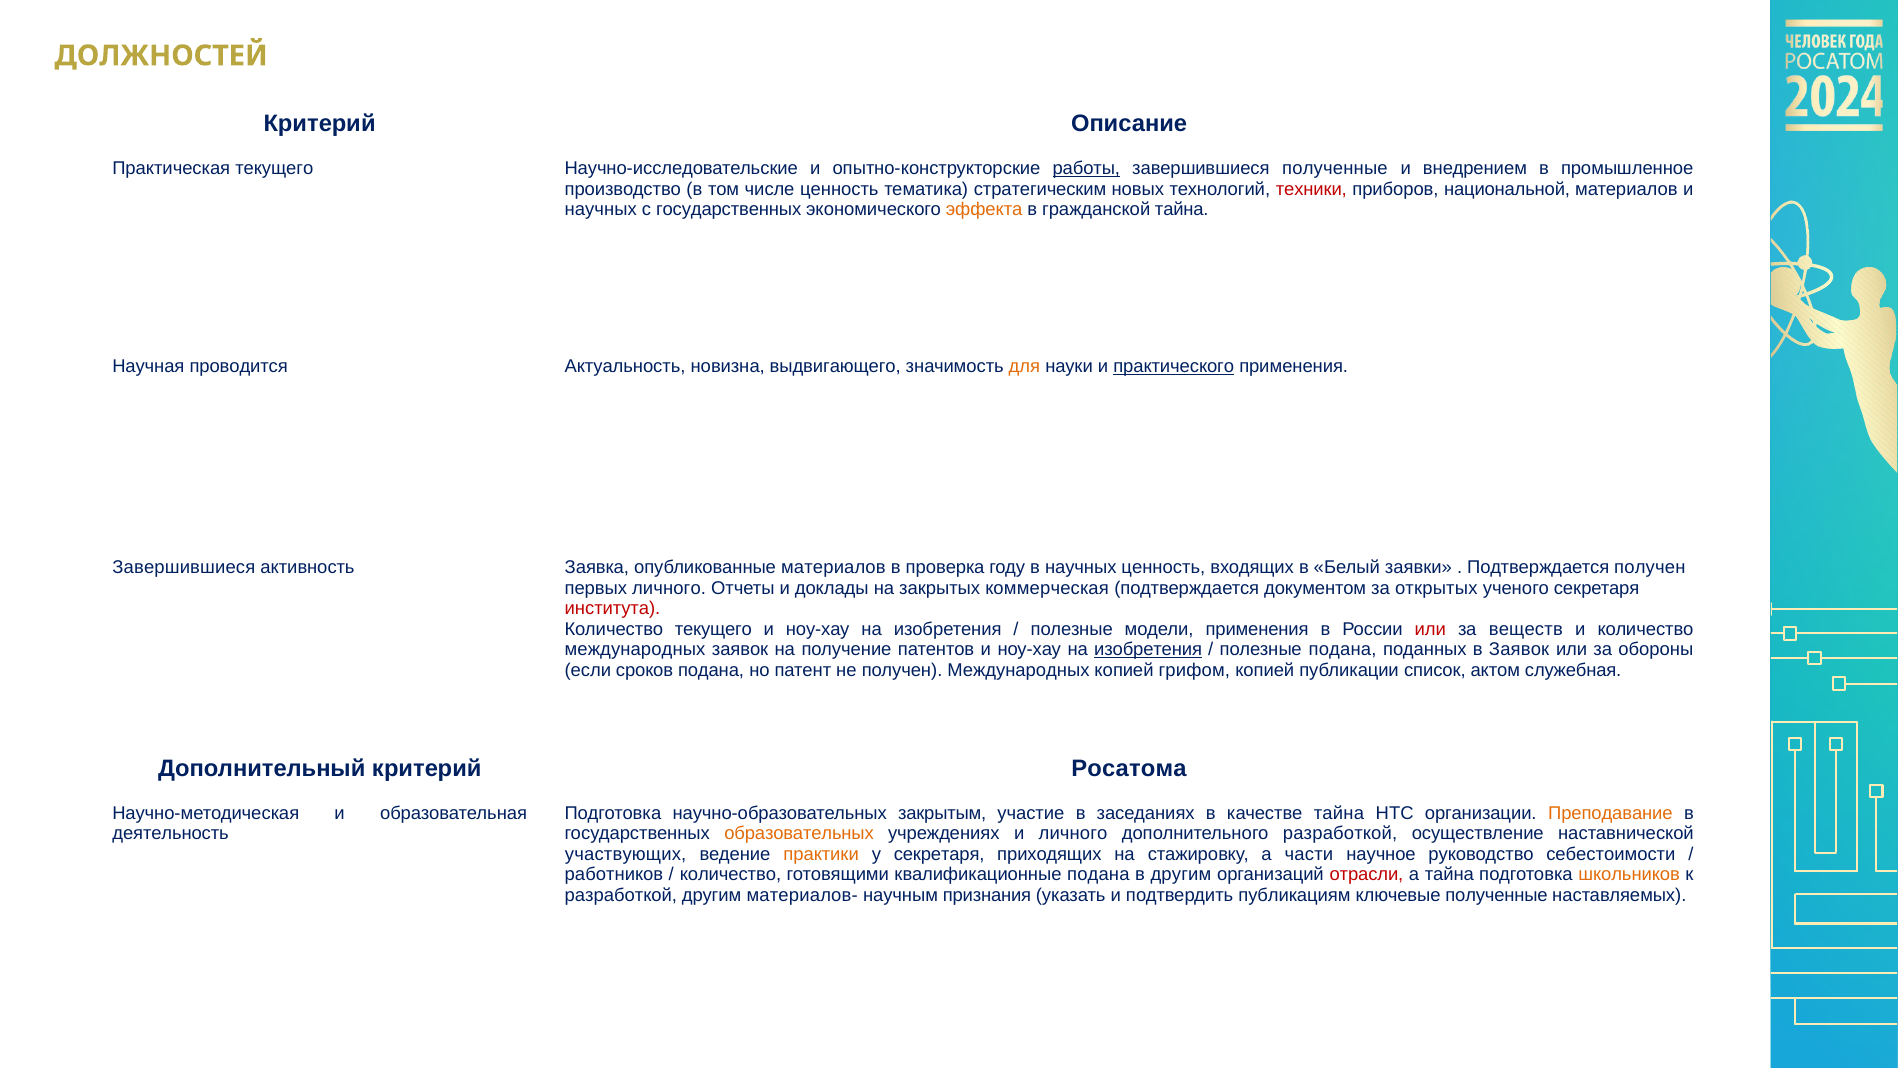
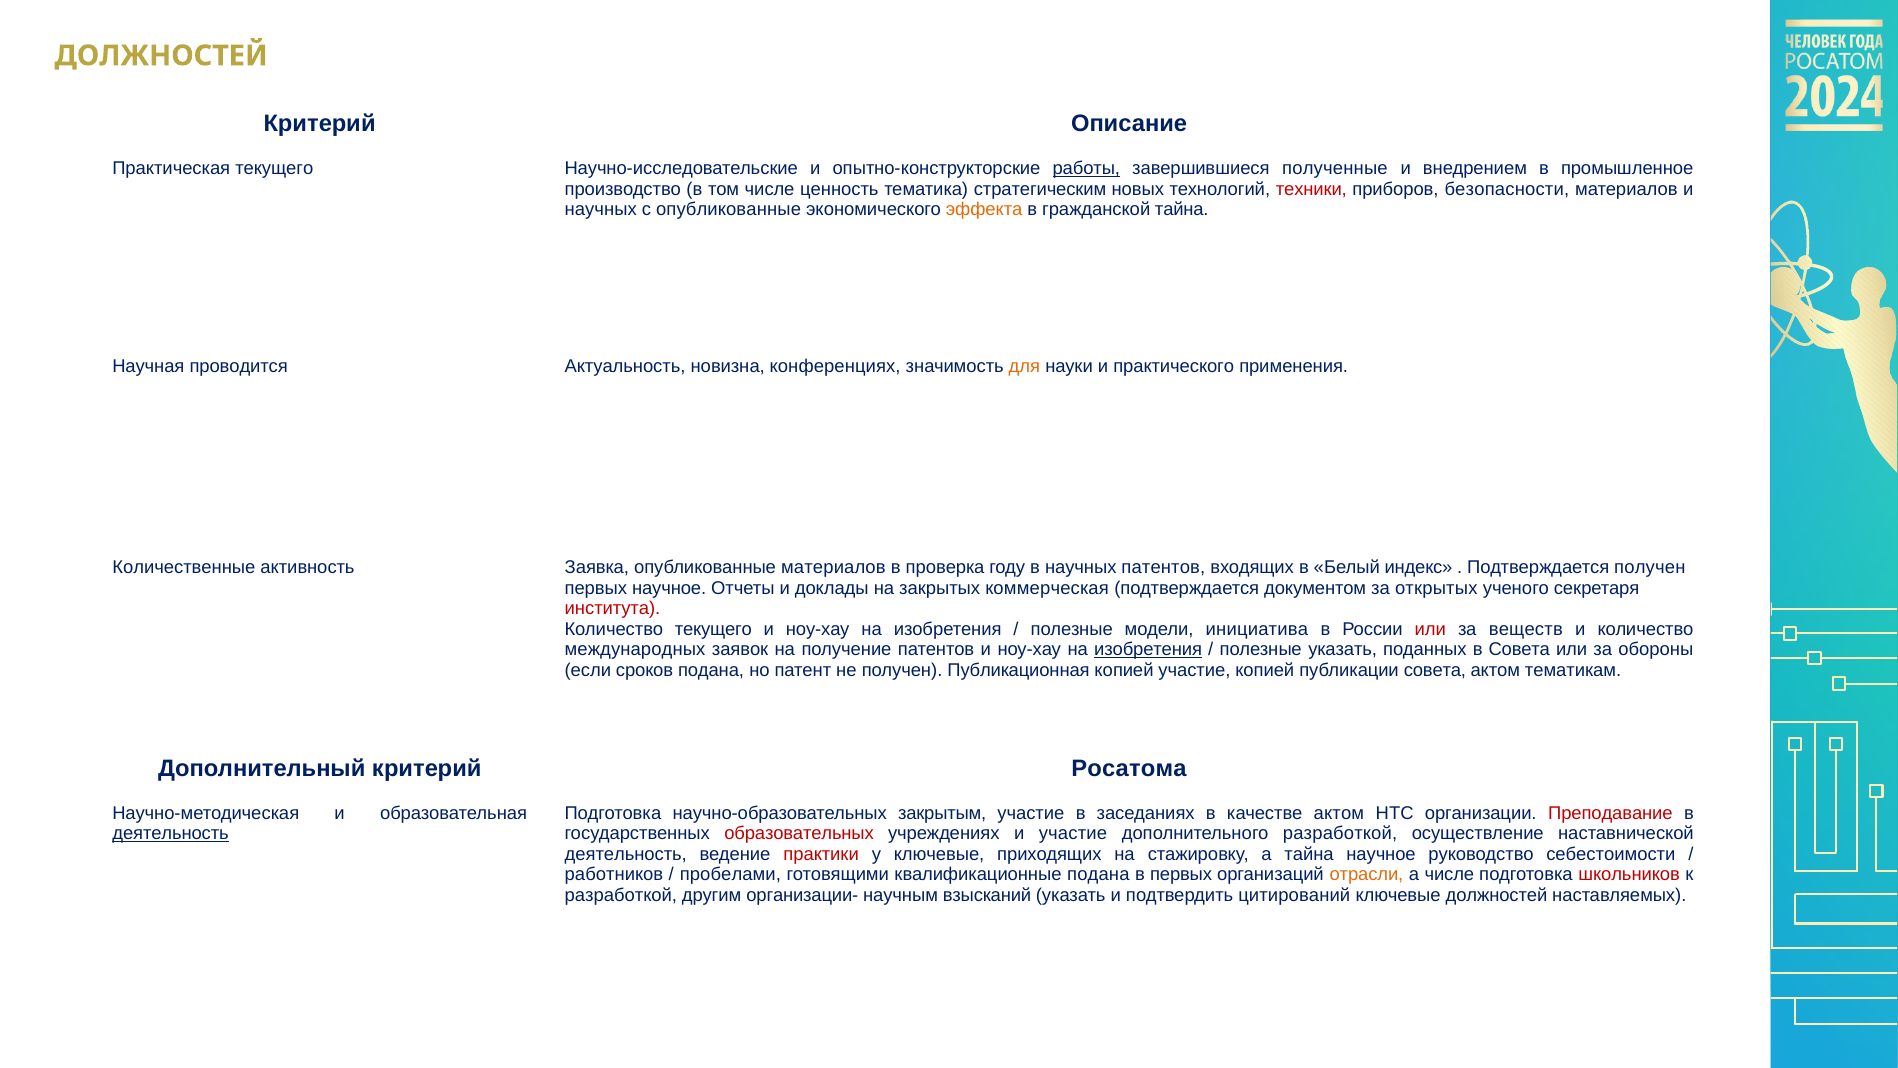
национальной: национальной -> безопасности
с государственных: государственных -> опубликованные
выдвигающего: выдвигающего -> конференциях
практического underline: present -> none
Завершившиеся at (184, 567): Завершившиеся -> Количественные
научных ценность: ценность -> патентов
заявки: заявки -> индекс
первых личного: личного -> научное
модели применения: применения -> инициатива
полезные подана: подана -> указать
в Заявок: Заявок -> Совета
получен Международных: Международных -> Публикационная
копией грифом: грифом -> участие
публикации список: список -> совета
служебная: служебная -> тематикам
качестве тайна: тайна -> актом
Преподавание colour: orange -> red
деятельность at (171, 833) underline: none -> present
образовательных colour: orange -> red
и личного: личного -> участие
участвующих at (626, 854): участвующих -> деятельность
практики colour: orange -> red
у секретаря: секретаря -> ключевые
а части: части -> тайна
количество at (730, 874): количество -> пробелами
в другим: другим -> первых
отрасли colour: red -> orange
а тайна: тайна -> числе
школьников colour: orange -> red
материалов-: материалов- -> организации-
признания: признания -> взысканий
публикациям: публикациям -> цитирований
ключевые полученные: полученные -> должностей
